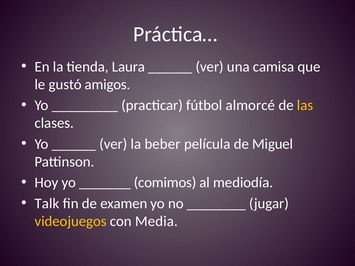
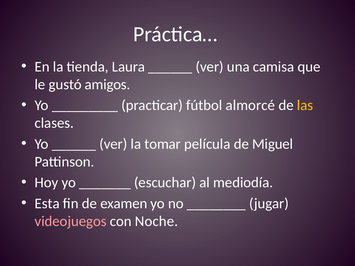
beber: beber -> tomar
comimos: comimos -> escuchar
Talk: Talk -> Esta
videojuegos colour: yellow -> pink
Media: Media -> Noche
